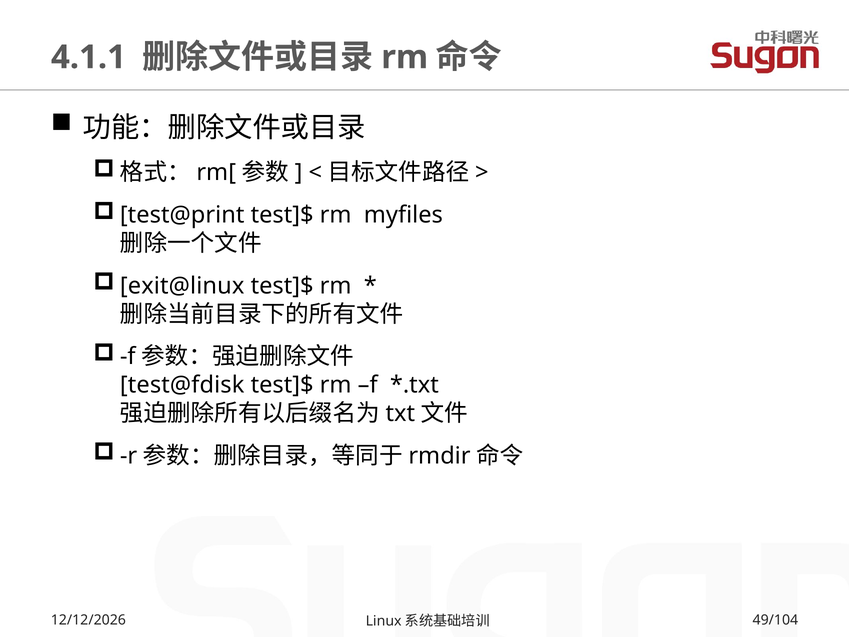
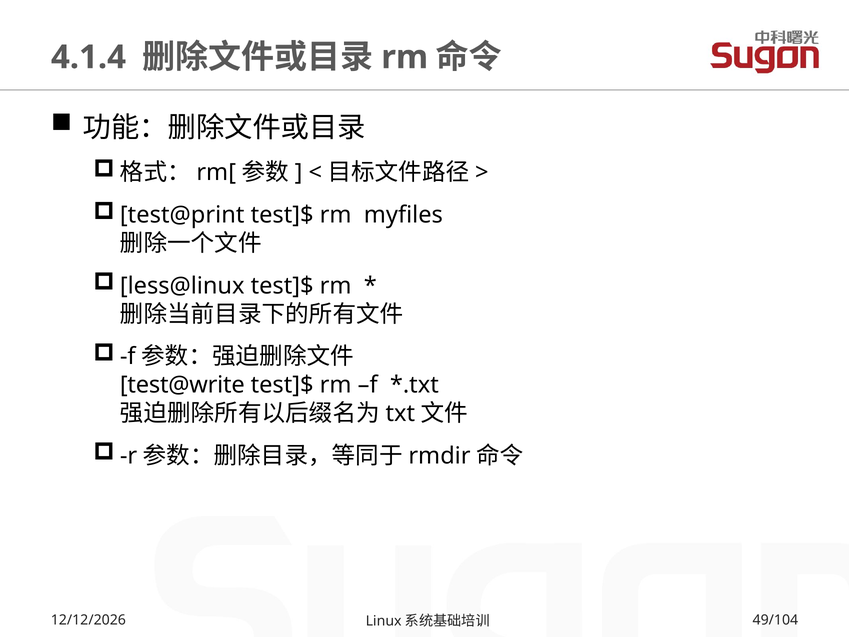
4.1.1: 4.1.1 -> 4.1.4
exit@linux: exit@linux -> less@linux
test@fdisk: test@fdisk -> test@write
